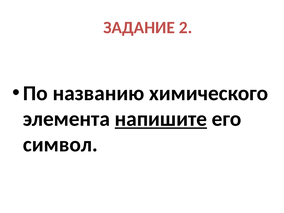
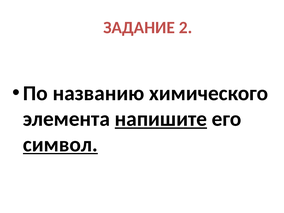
символ underline: none -> present
